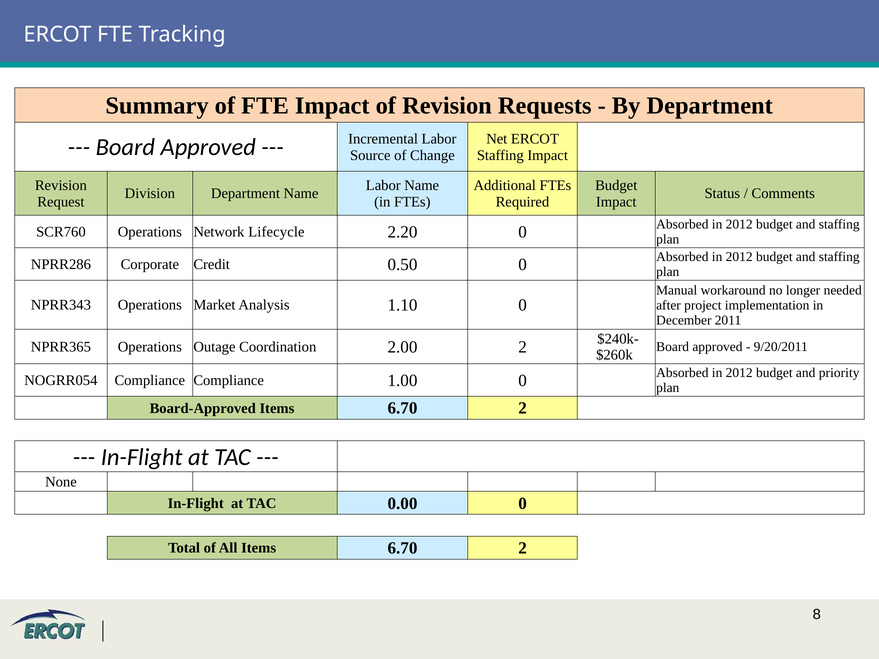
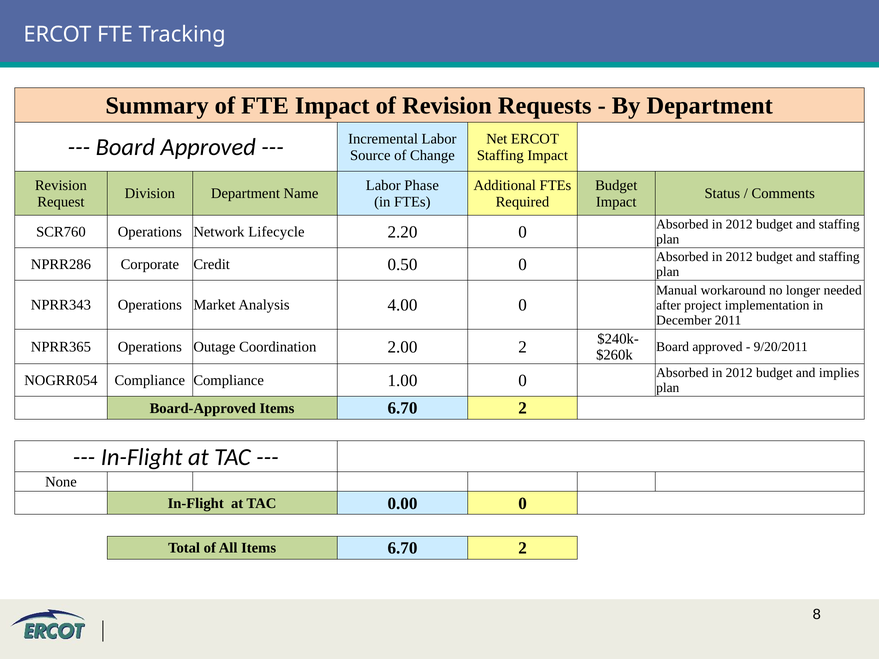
Labor Name: Name -> Phase
1.10: 1.10 -> 4.00
priority: priority -> implies
